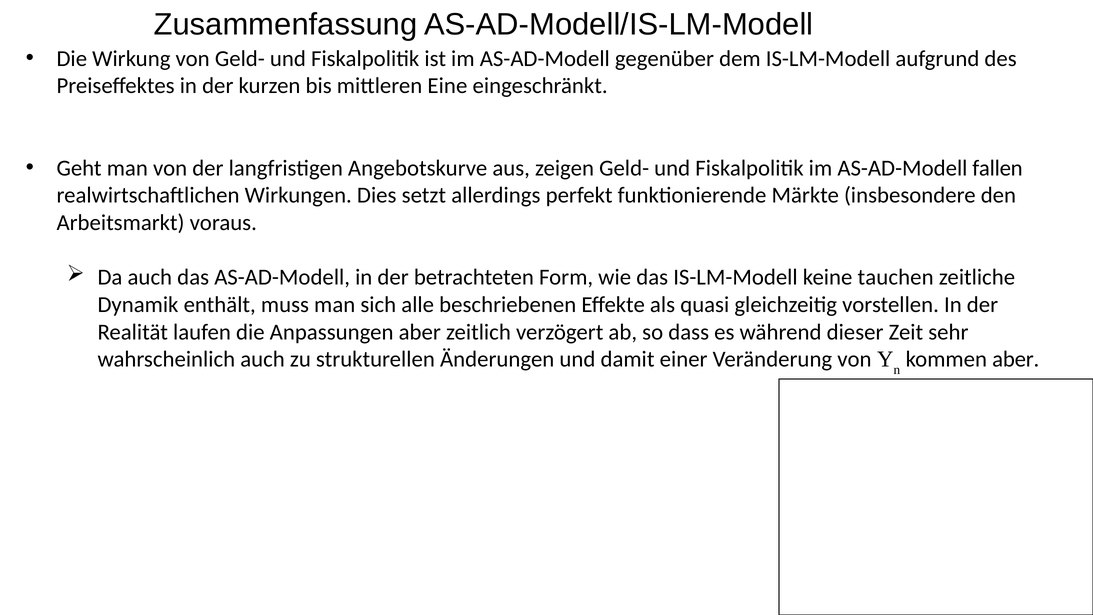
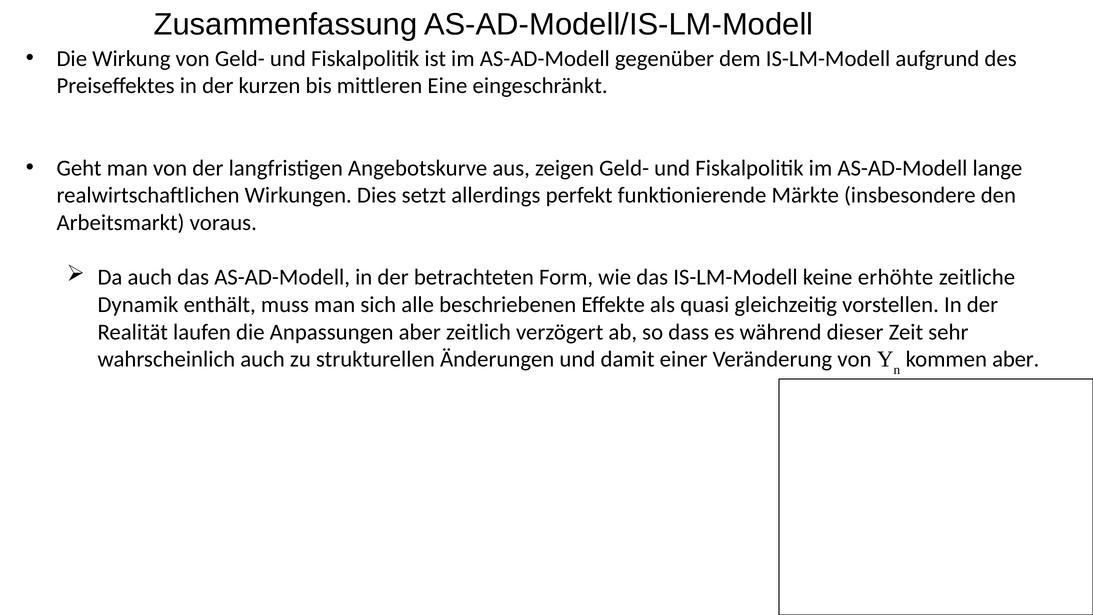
fallen: fallen -> lange
tauchen: tauchen -> erhöhte
